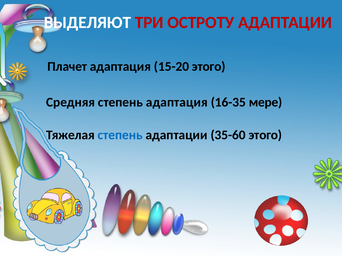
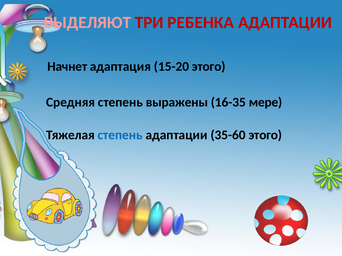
ВЫДЕЛЯЮТ colour: white -> pink
ОСТРОТУ: ОСТРОТУ -> РЕБЕНКА
Плачет: Плачет -> Начнет
степень адаптация: адаптация -> выражены
